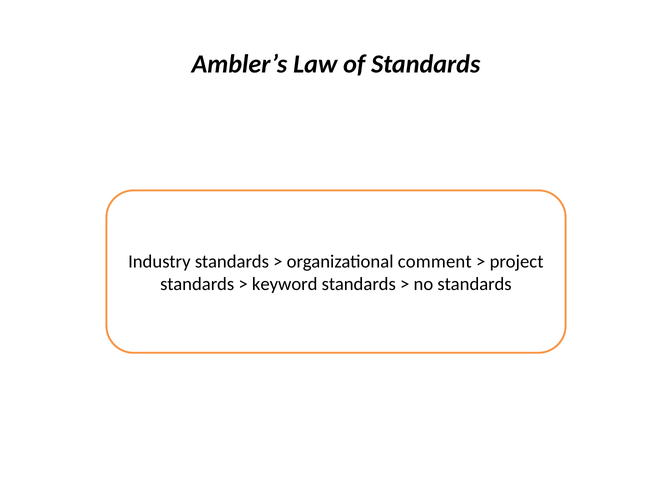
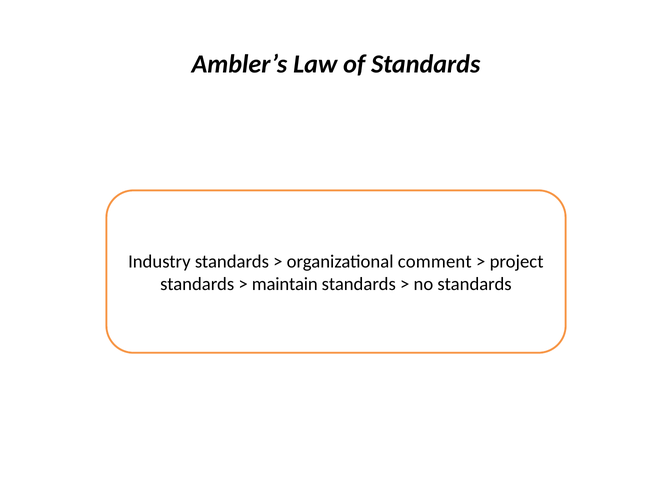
keyword: keyword -> maintain
